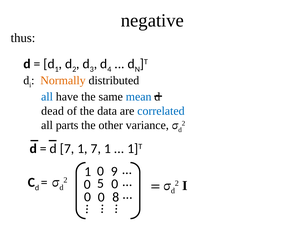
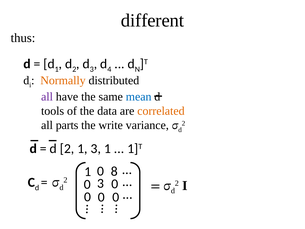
negative: negative -> different
all at (47, 97) colour: blue -> purple
dead: dead -> tools
correlated colour: blue -> orange
other: other -> write
7 at (67, 148): 7 -> 2
1 7: 7 -> 3
9: 9 -> 8
5 at (100, 183): 5 -> 3
8 at (116, 197): 8 -> 0
